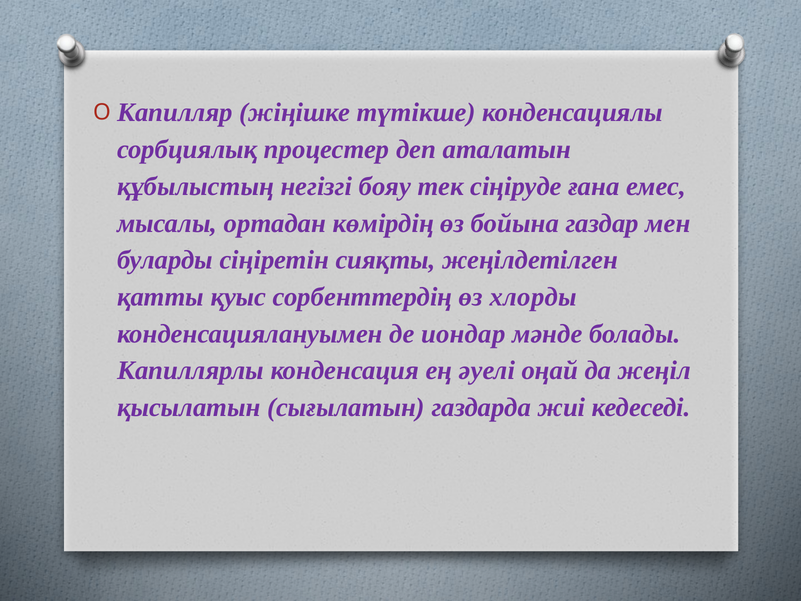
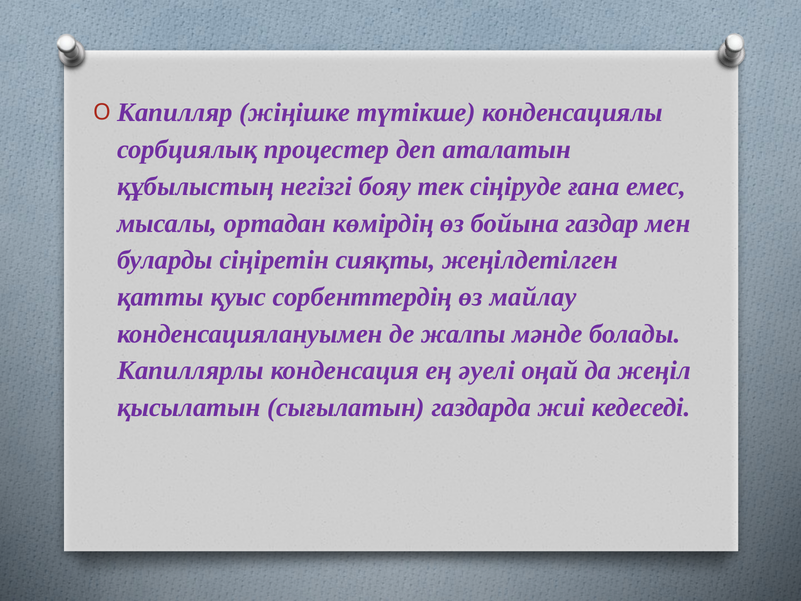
хлорды: хлорды -> майлау
иондар: иондар -> жалпы
